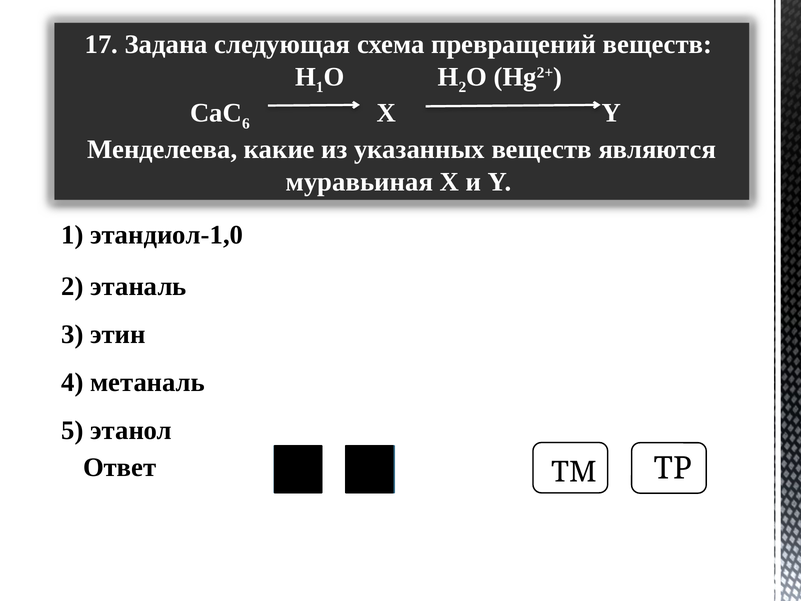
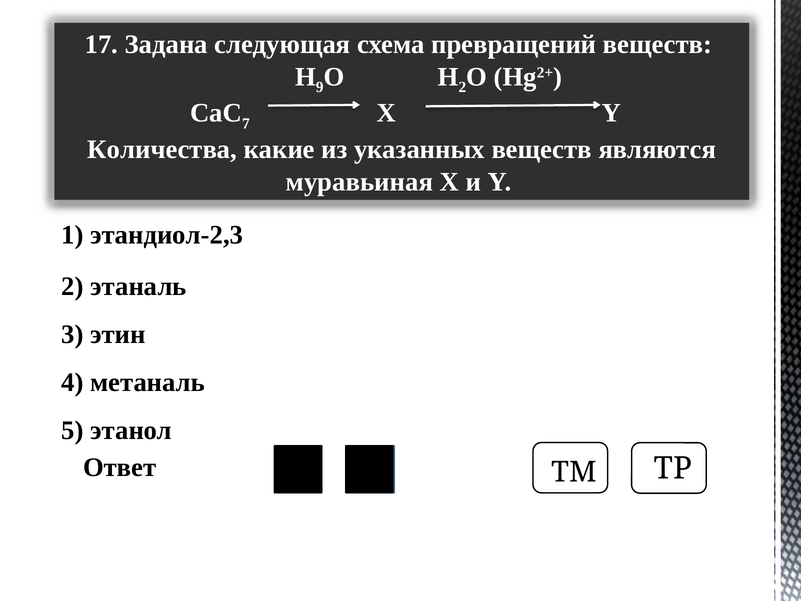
1 at (320, 87): 1 -> 9
6: 6 -> 7
Менделеева: Менделеева -> Количества
этандиол-1,0: этандиол-1,0 -> этандиол-2,3
